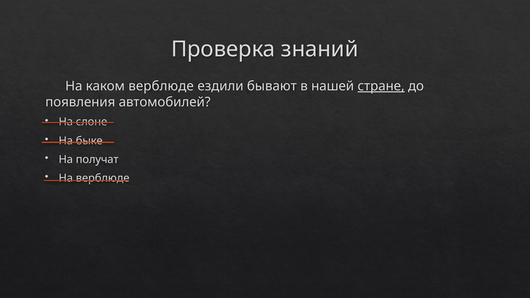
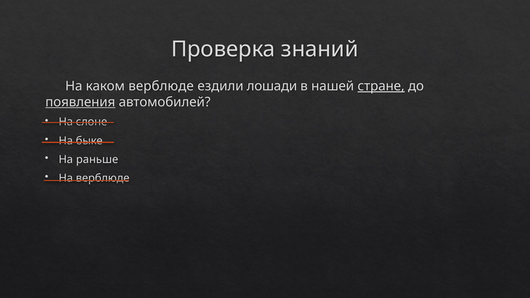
бывают: бывают -> лошади
появления underline: none -> present
получат: получат -> раньше
